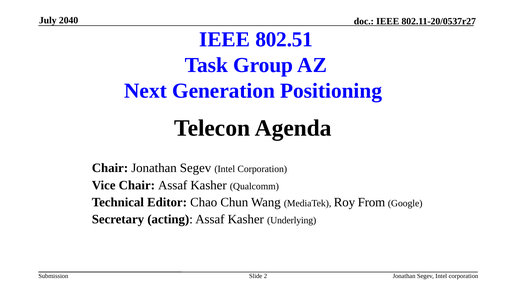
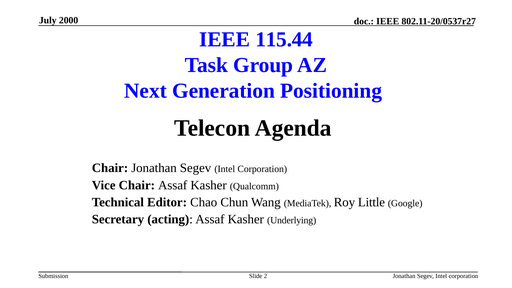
2040: 2040 -> 2000
802.51: 802.51 -> 115.44
From: From -> Little
